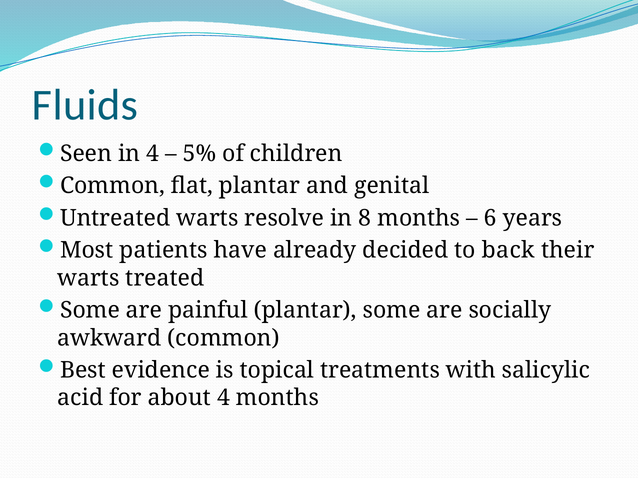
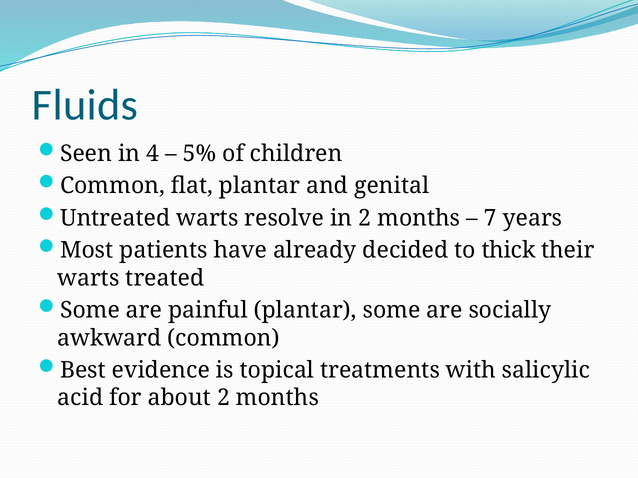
in 8: 8 -> 2
6: 6 -> 7
back: back -> thick
about 4: 4 -> 2
